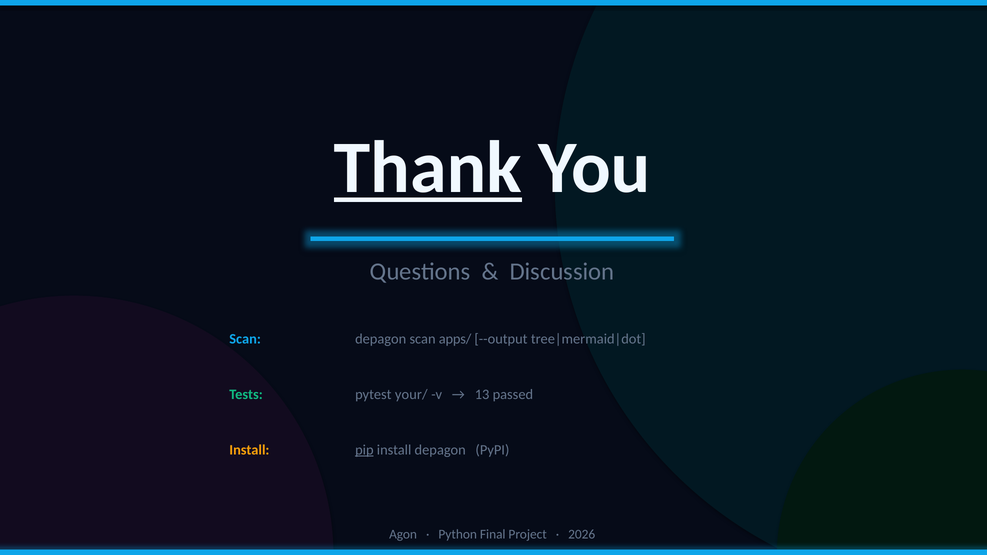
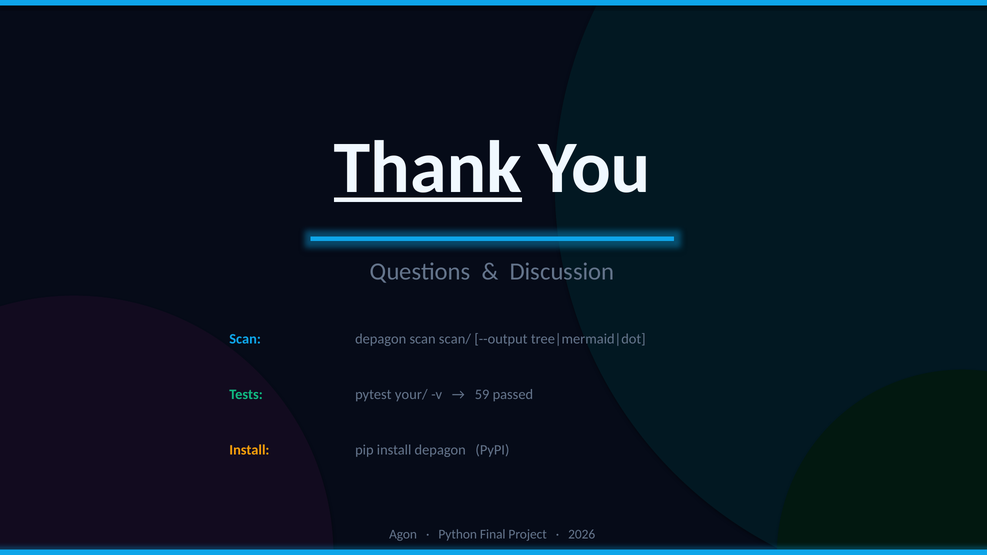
apps/: apps/ -> scan/
13: 13 -> 59
pip underline: present -> none
